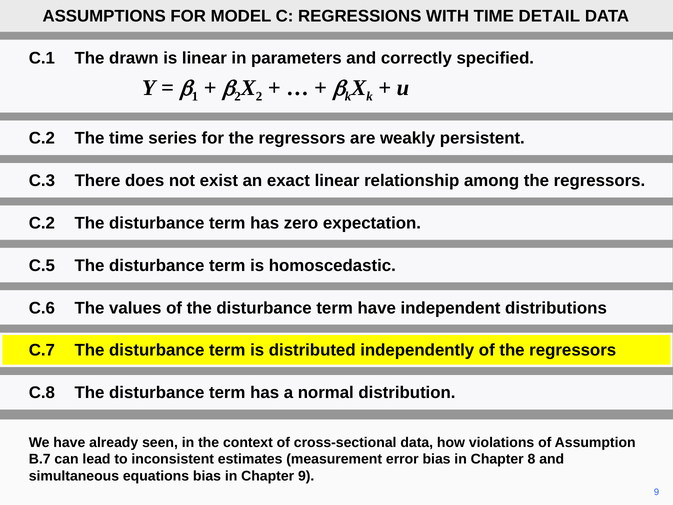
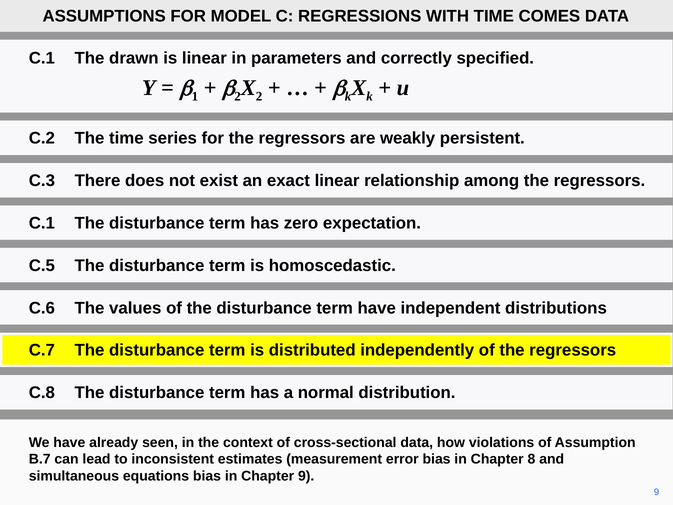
DETAIL: DETAIL -> COMES
C.2 at (42, 223): C.2 -> C.1
